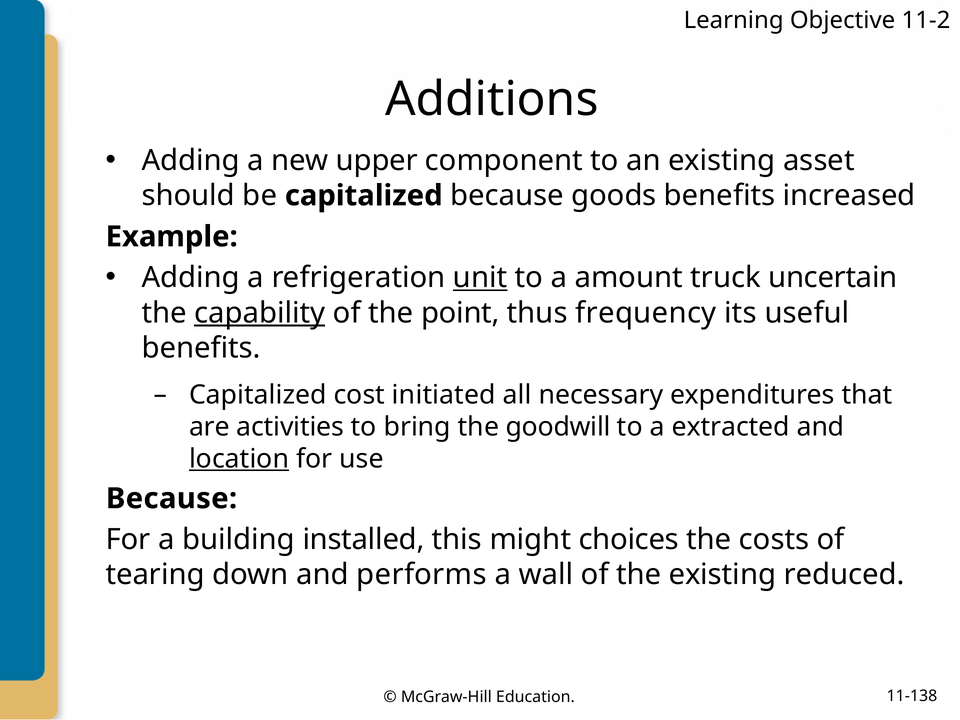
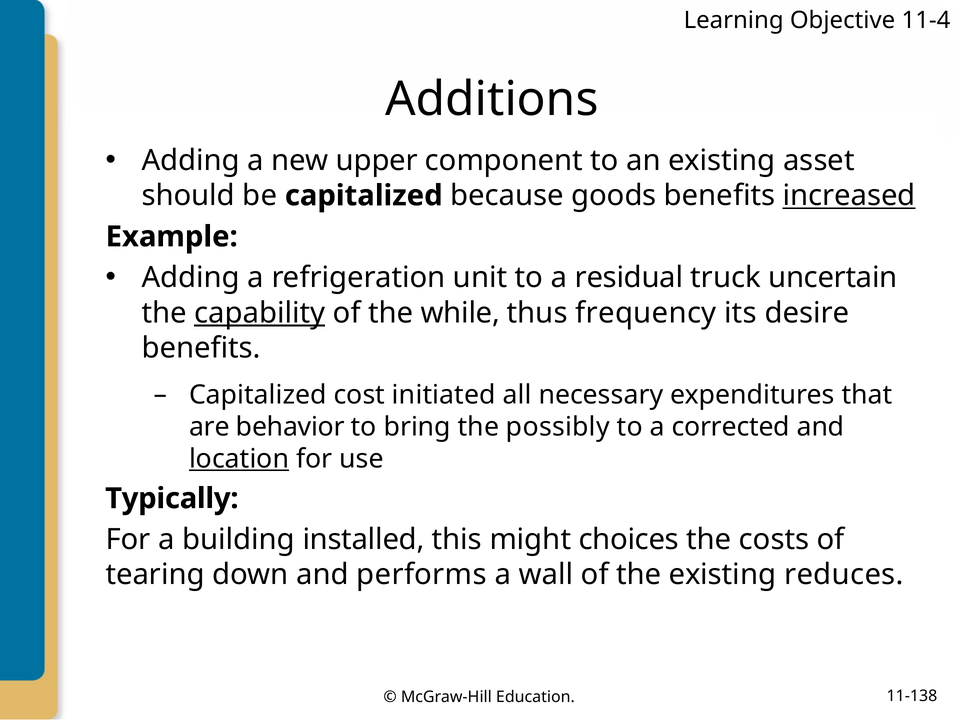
11-2: 11-2 -> 11-4
increased underline: none -> present
unit underline: present -> none
amount: amount -> residual
point: point -> while
useful: useful -> desire
activities: activities -> behavior
goodwill: goodwill -> possibly
extracted: extracted -> corrected
Because at (172, 499): Because -> Typically
reduced: reduced -> reduces
